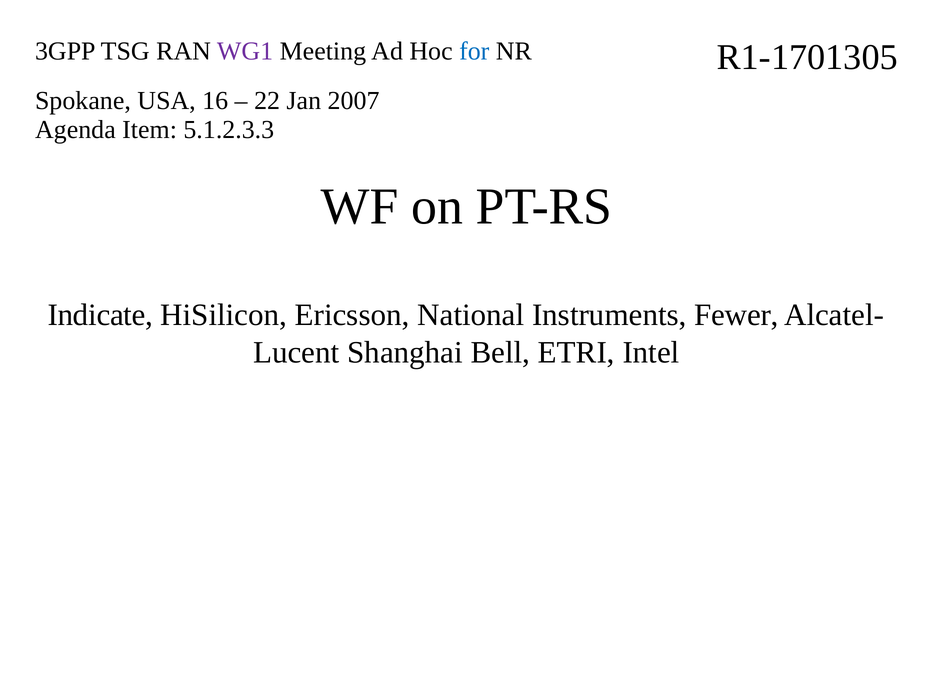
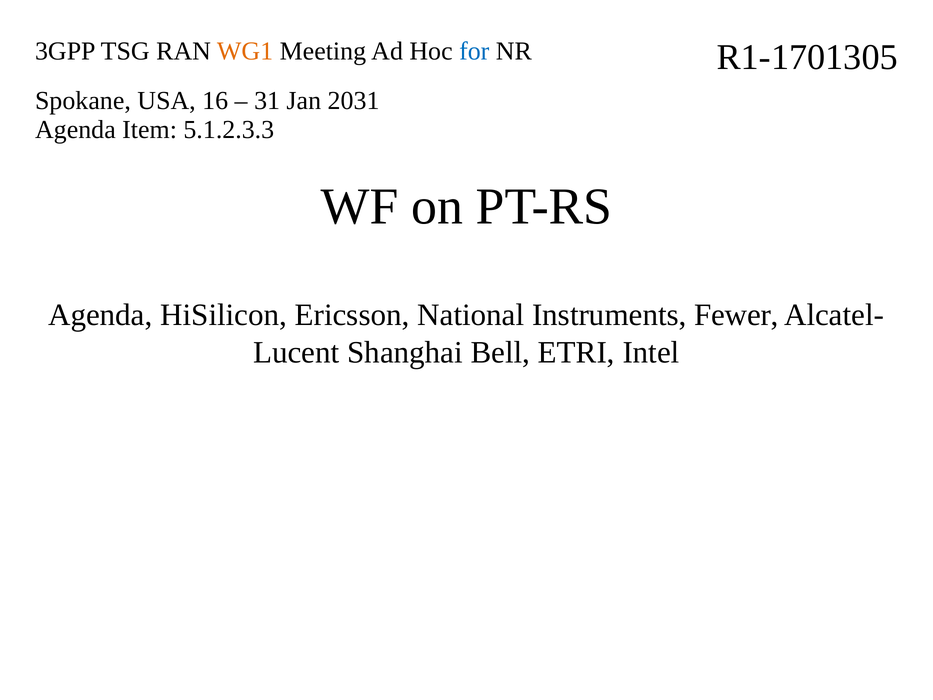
WG1 colour: purple -> orange
22: 22 -> 31
2007: 2007 -> 2031
Indicate at (100, 315): Indicate -> Agenda
